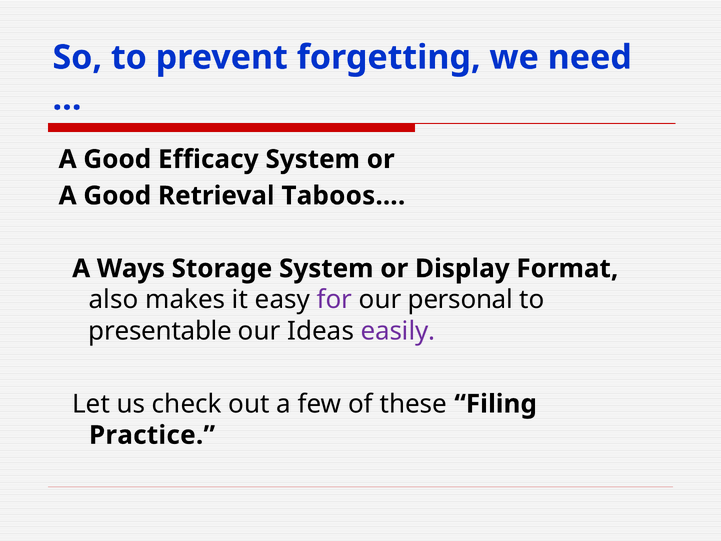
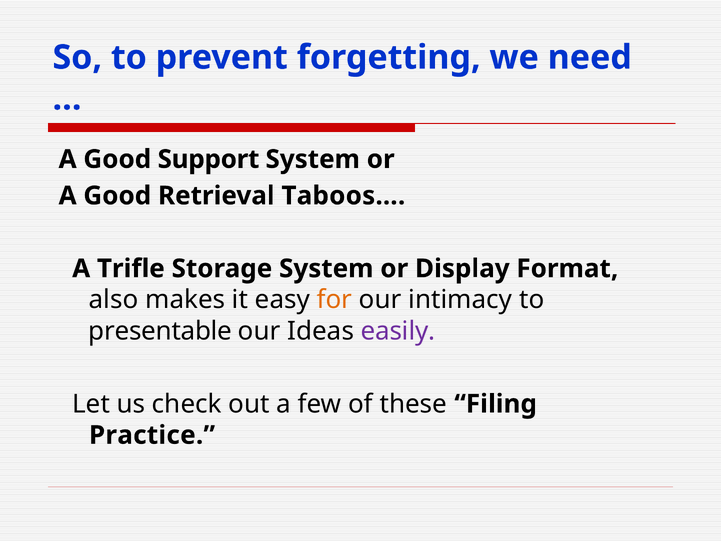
Efficacy: Efficacy -> Support
Ways: Ways -> Trifle
for colour: purple -> orange
personal: personal -> intimacy
